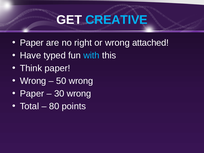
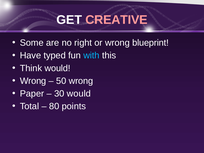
CREATIVE colour: light blue -> pink
Paper at (32, 43): Paper -> Some
attached: attached -> blueprint
Think paper: paper -> would
30 wrong: wrong -> would
